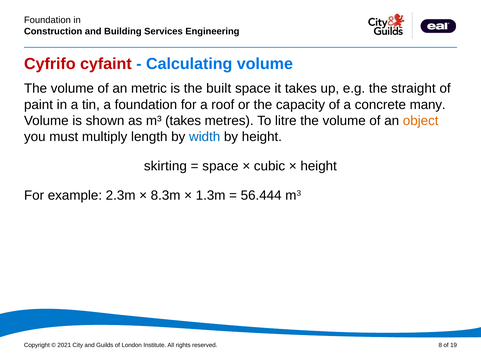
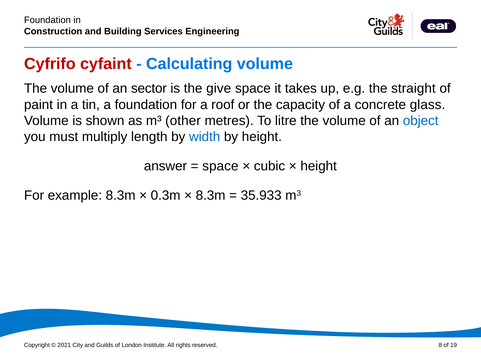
metric: metric -> sector
built: built -> give
many: many -> glass
m³ takes: takes -> other
object colour: orange -> blue
skirting: skirting -> answer
example 2.3m: 2.3m -> 8.3m
8.3m: 8.3m -> 0.3m
1.3m at (211, 195): 1.3m -> 8.3m
56.444: 56.444 -> 35.933
